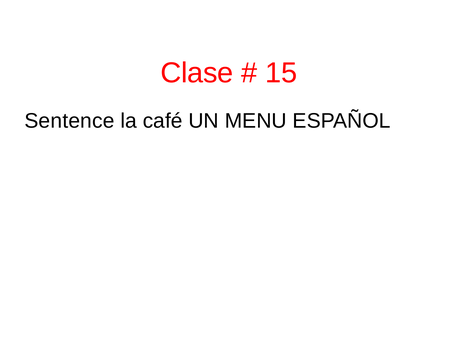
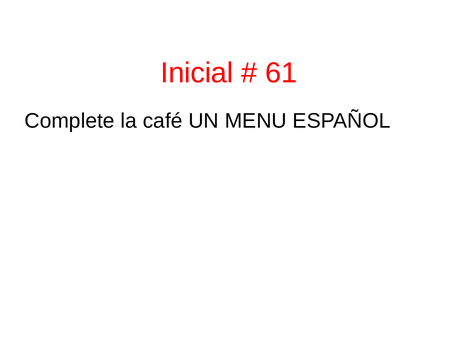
Clase: Clase -> Inicial
15: 15 -> 61
Sentence: Sentence -> Complete
